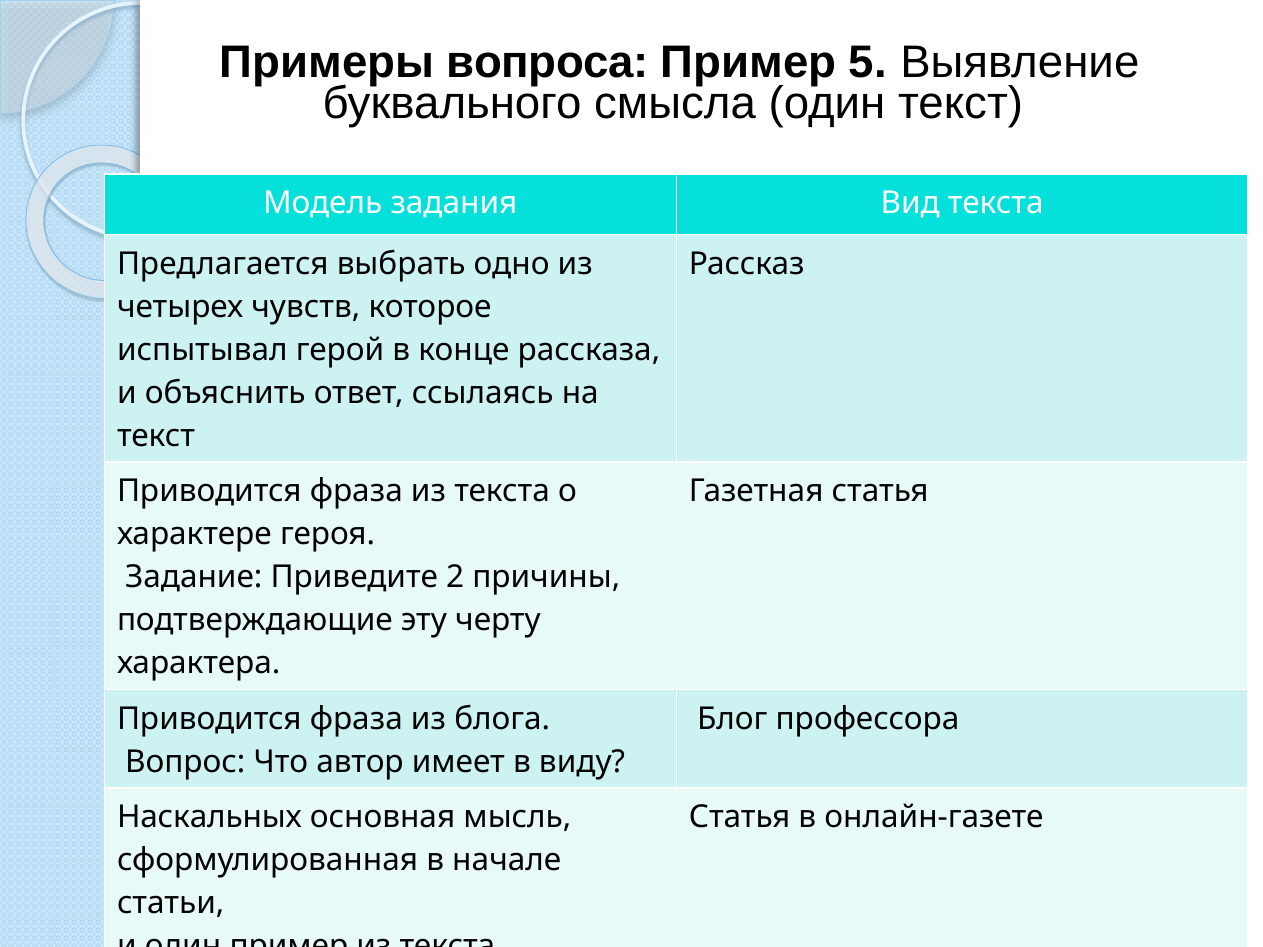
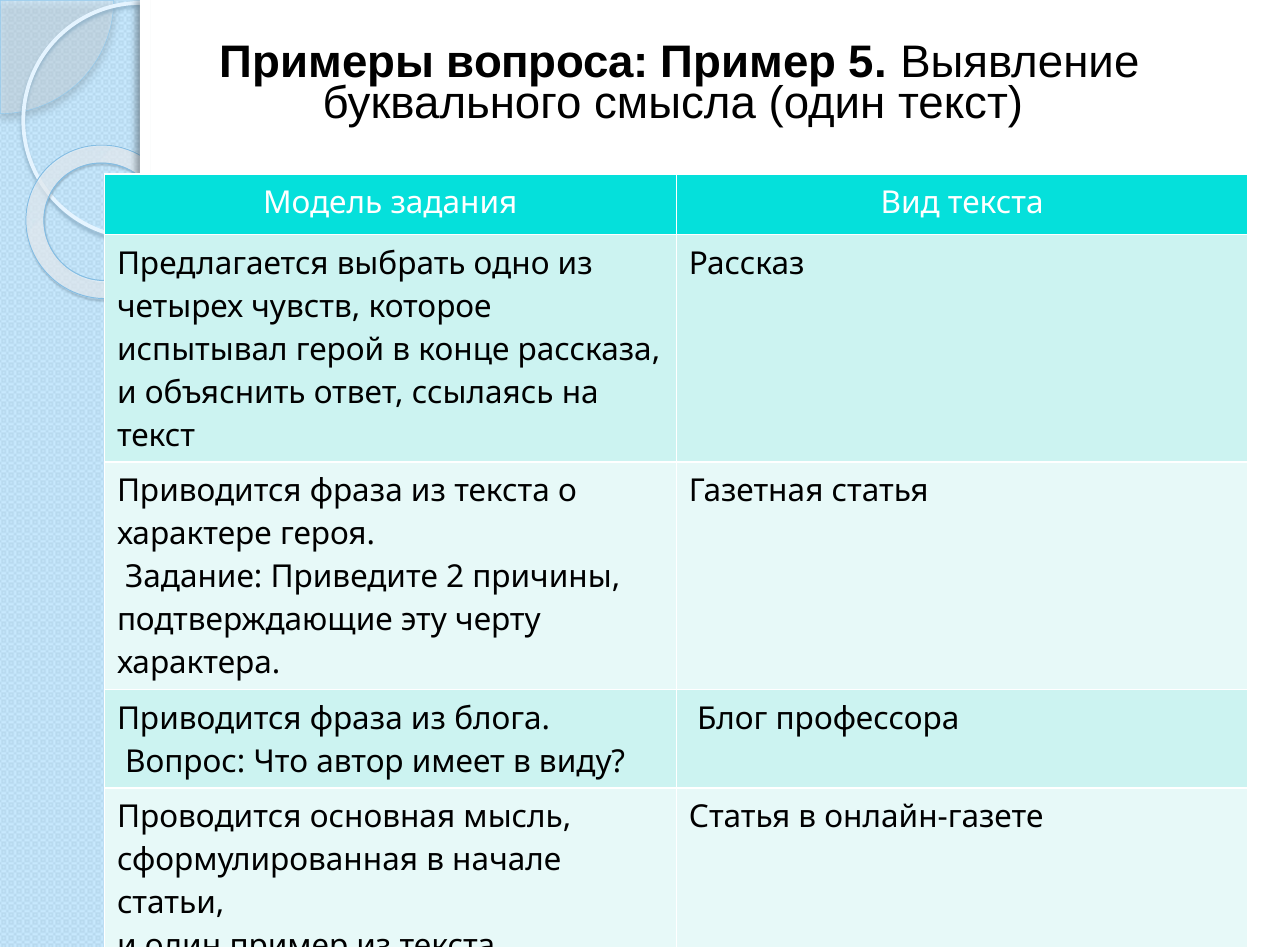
Наскальных: Наскальных -> Проводится
